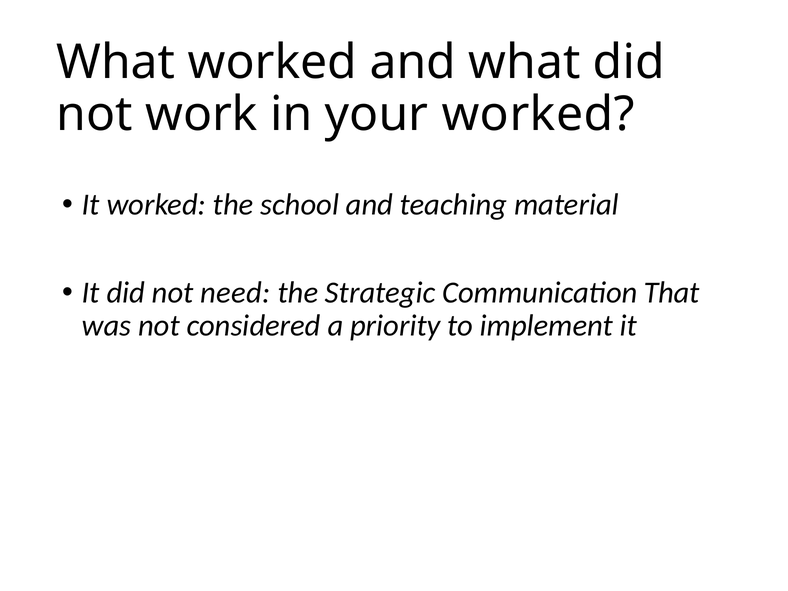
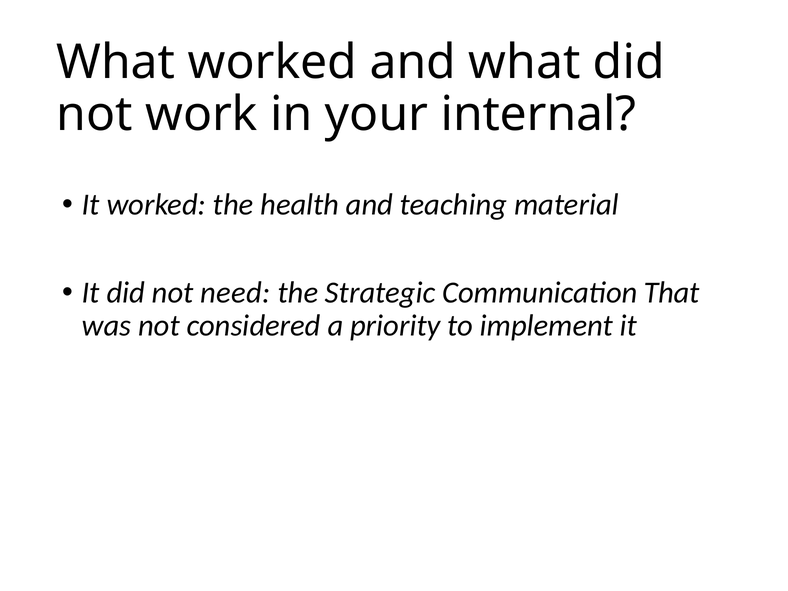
your worked: worked -> internal
school: school -> health
